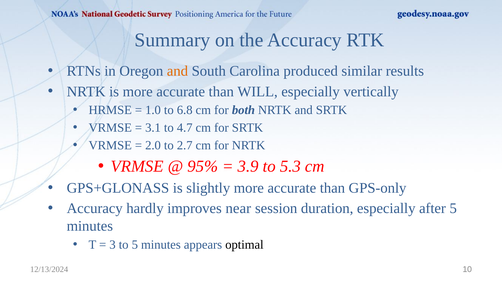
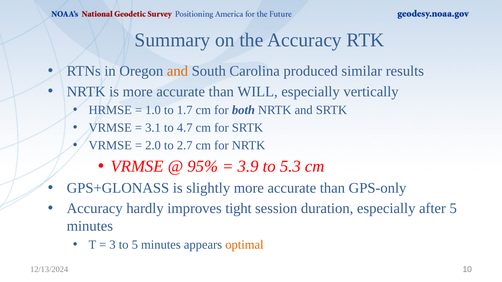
6.8: 6.8 -> 1.7
near: near -> tight
optimal colour: black -> orange
